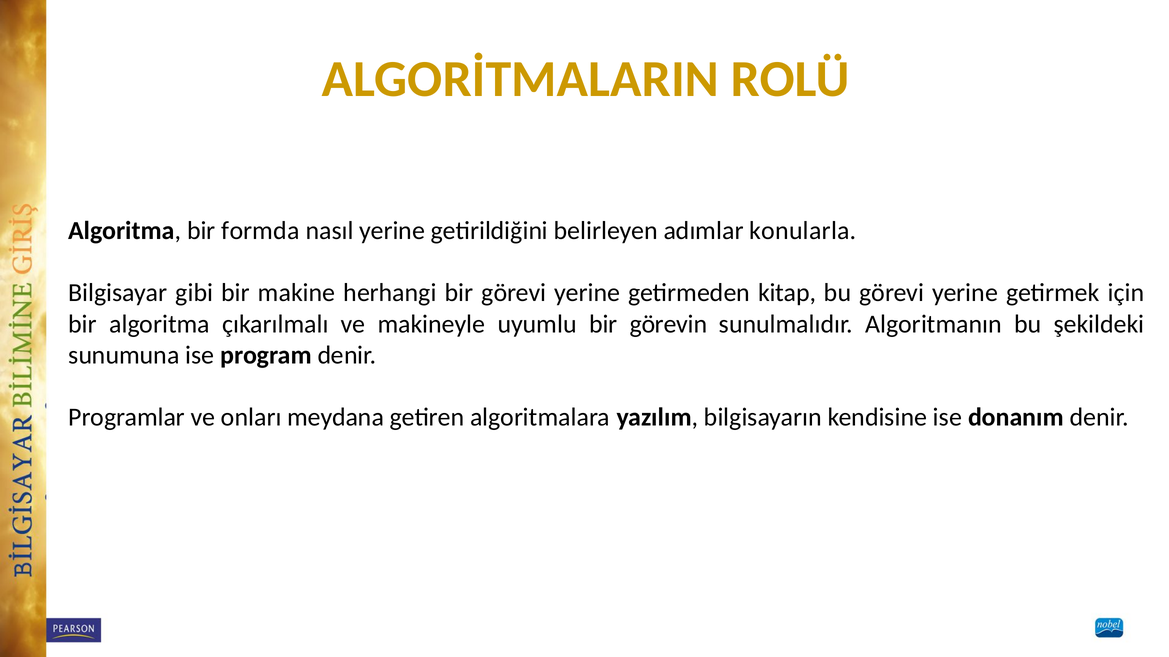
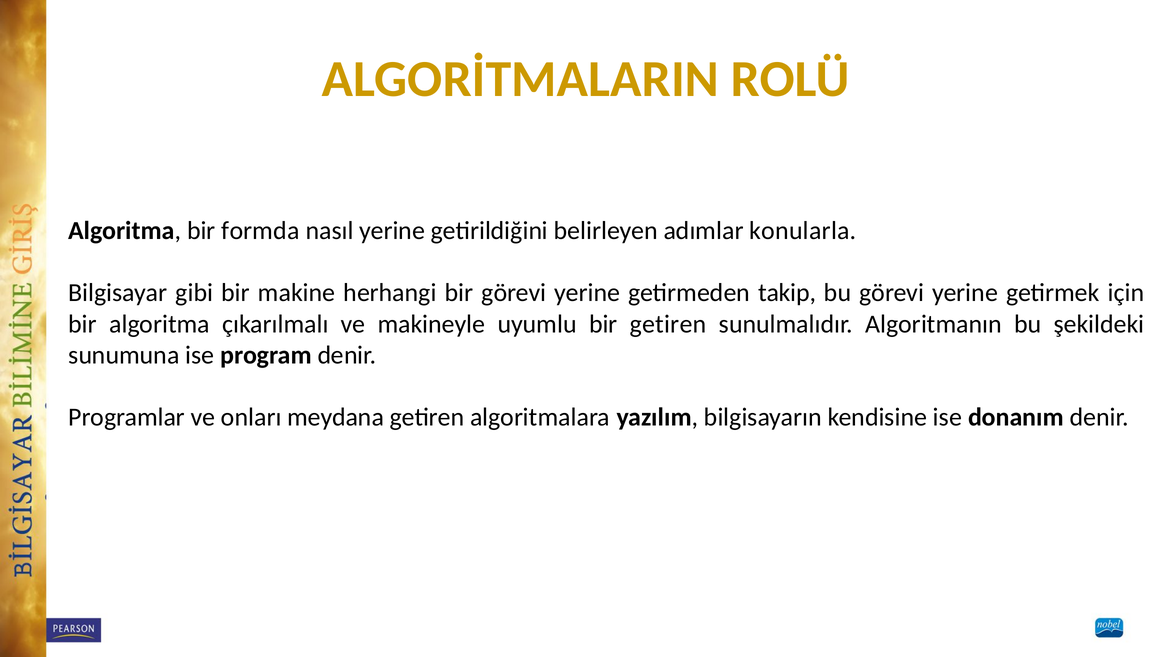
kitap: kitap -> takip
bir görevin: görevin -> getiren
